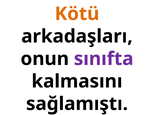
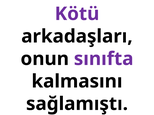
Kötü colour: orange -> purple
